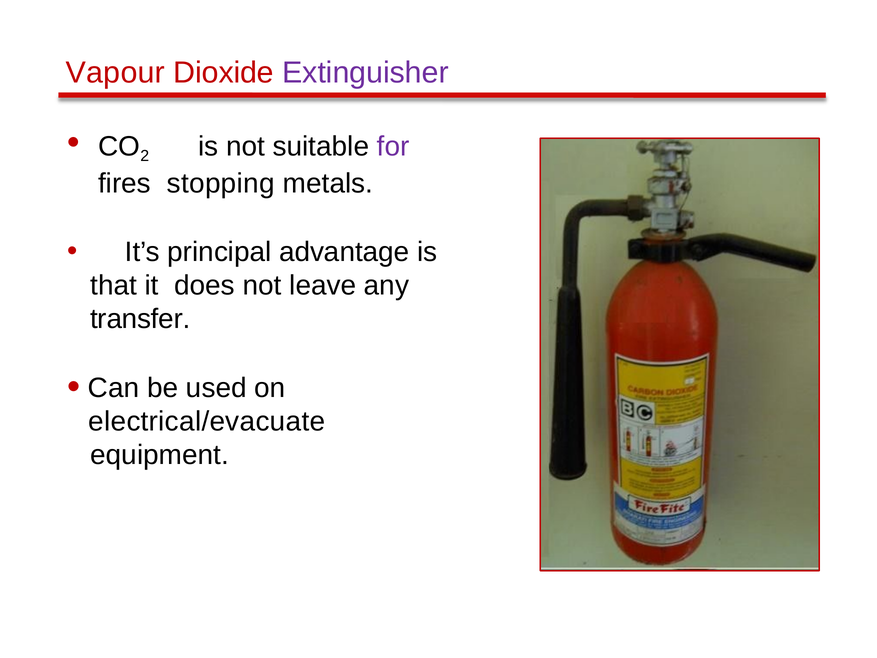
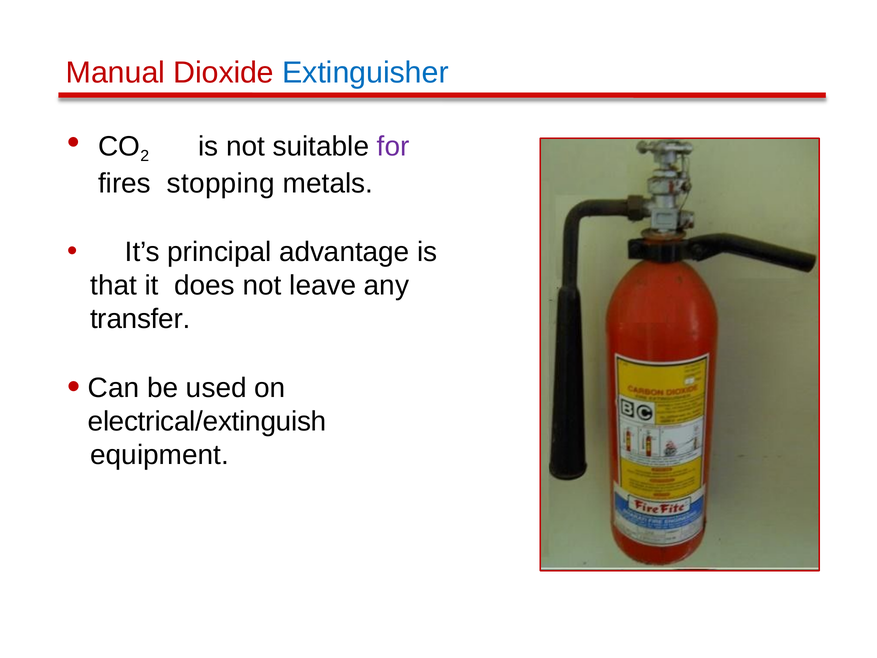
Vapour: Vapour -> Manual
Extinguisher colour: purple -> blue
electrical/evacuate: electrical/evacuate -> electrical/extinguish
